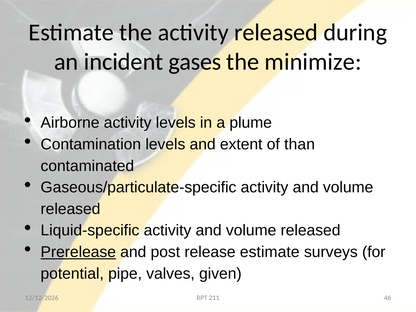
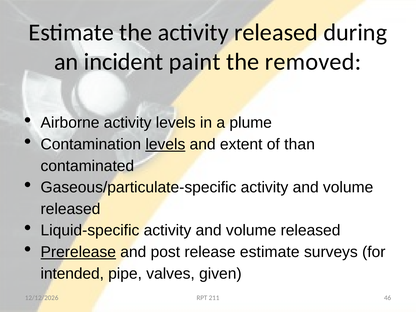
gases: gases -> paint
minimize: minimize -> removed
levels at (165, 144) underline: none -> present
potential: potential -> intended
